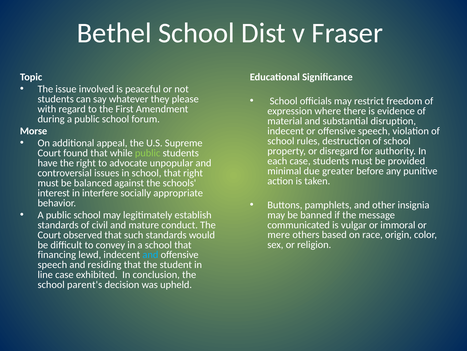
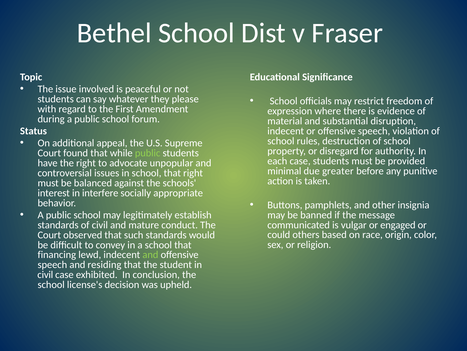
Morse: Morse -> Status
immoral: immoral -> engaged
mere: mere -> could
and at (150, 254) colour: light blue -> light green
line at (45, 274): line -> civil
parent's: parent's -> license's
